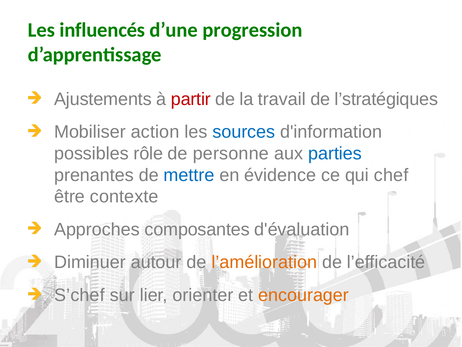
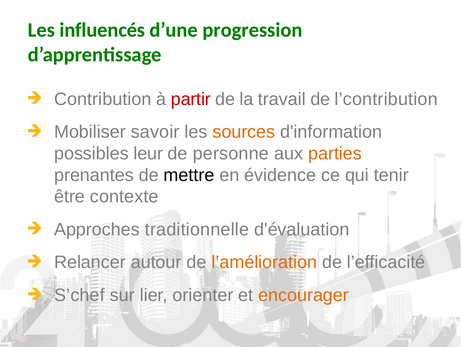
Ajustements: Ajustements -> Contribution
l’stratégiques: l’stratégiques -> l’contribution
action: action -> savoir
sources colour: blue -> orange
rôle: rôle -> leur
parties colour: blue -> orange
mettre colour: blue -> black
chef: chef -> tenir
composantes: composantes -> traditionnelle
Diminuer: Diminuer -> Relancer
